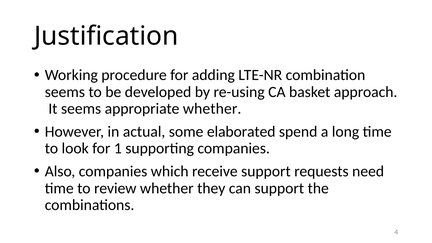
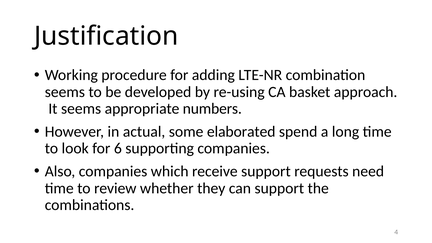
appropriate whether: whether -> numbers
1: 1 -> 6
